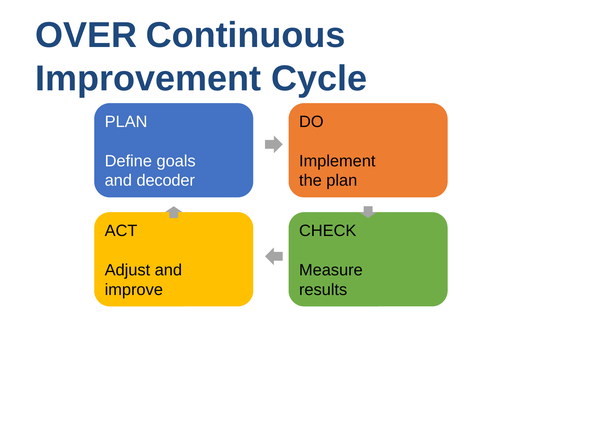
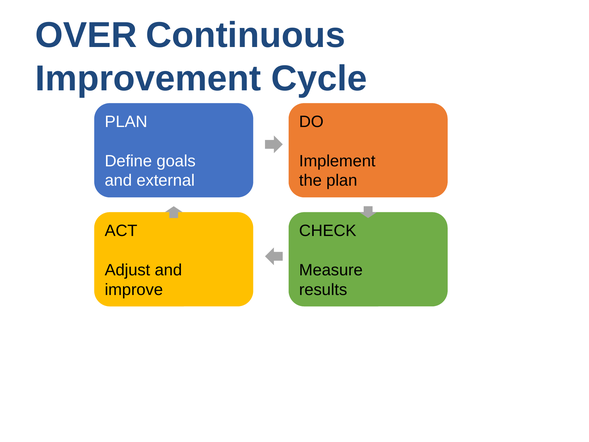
decoder: decoder -> external
